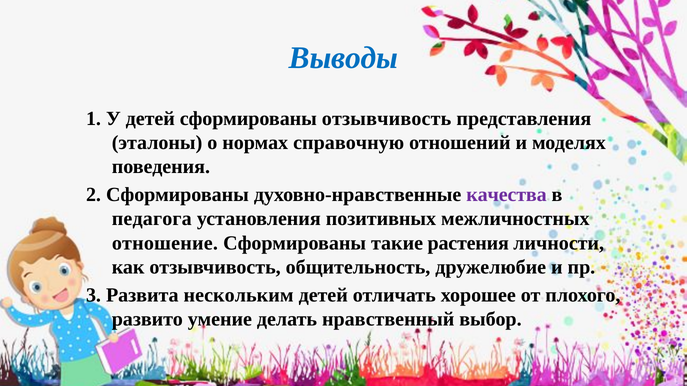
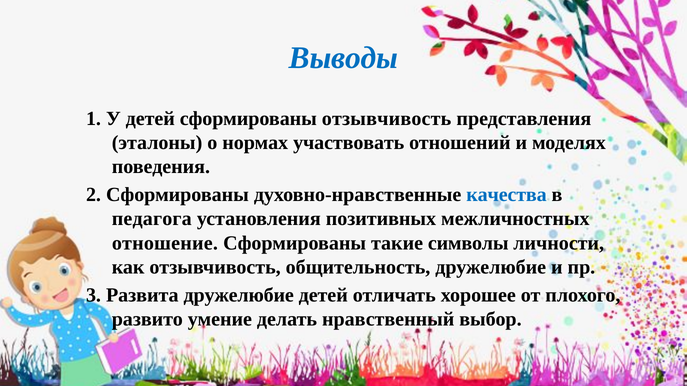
справочную: справочную -> участвовать
качества colour: purple -> blue
растения: растения -> символы
Развита нескольким: нескольким -> дружелюбие
